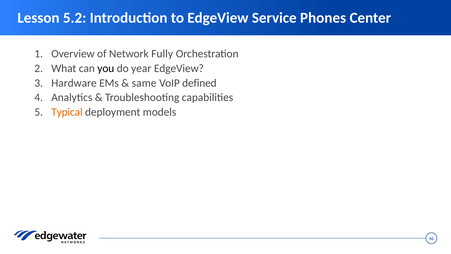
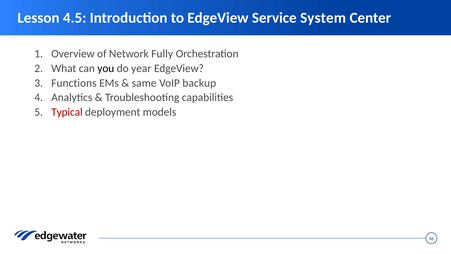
5.2: 5.2 -> 4.5
Phones: Phones -> System
Hardware: Hardware -> Functions
defined: defined -> backup
Typical colour: orange -> red
